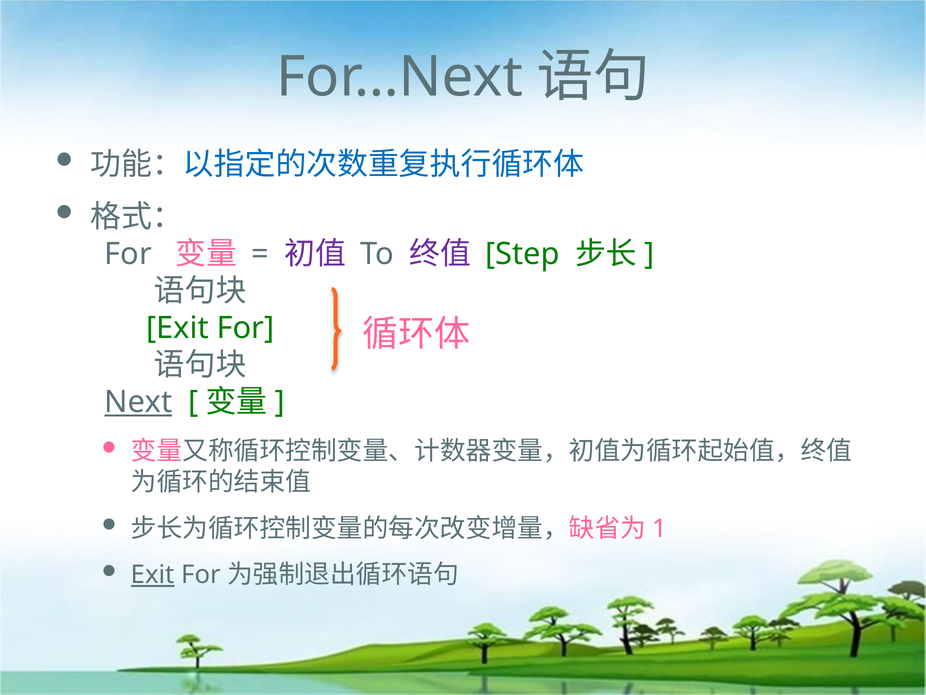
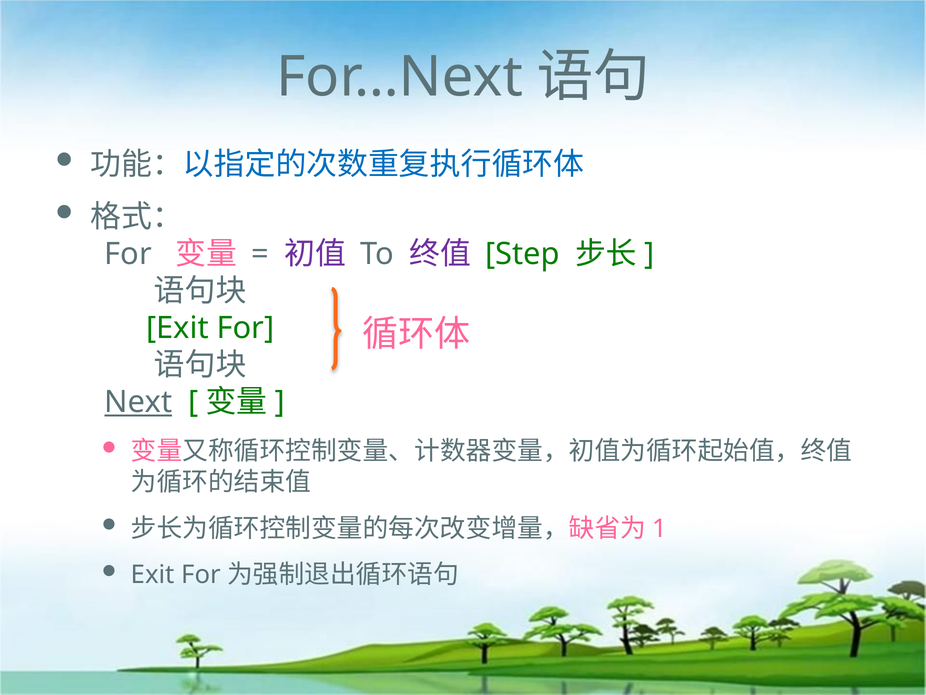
Exit at (153, 575) underline: present -> none
